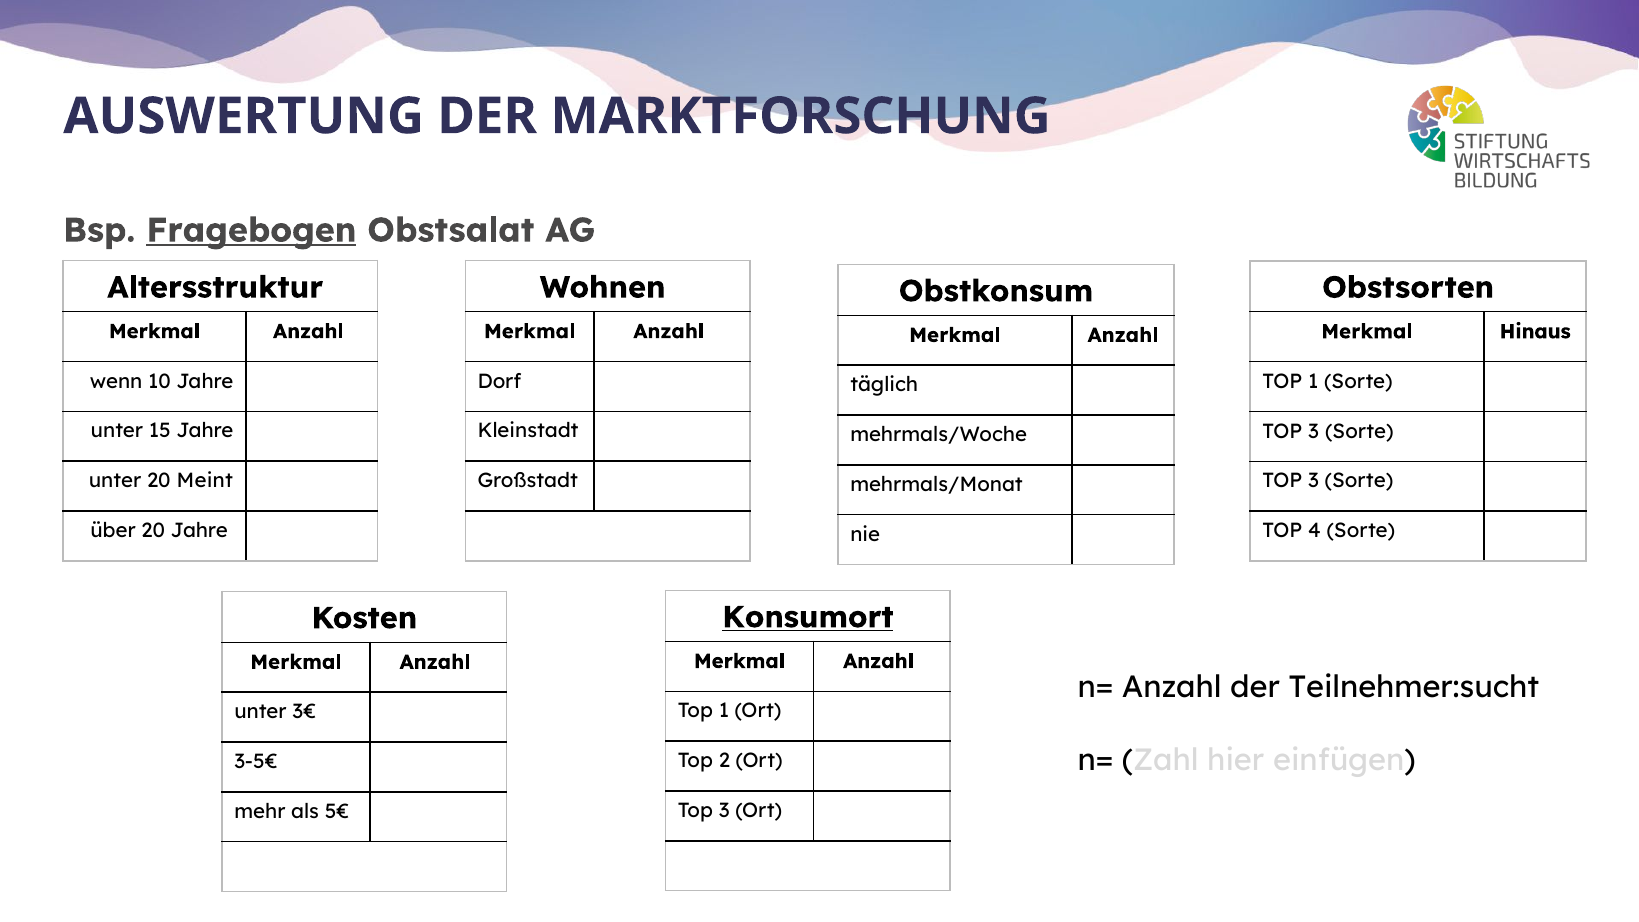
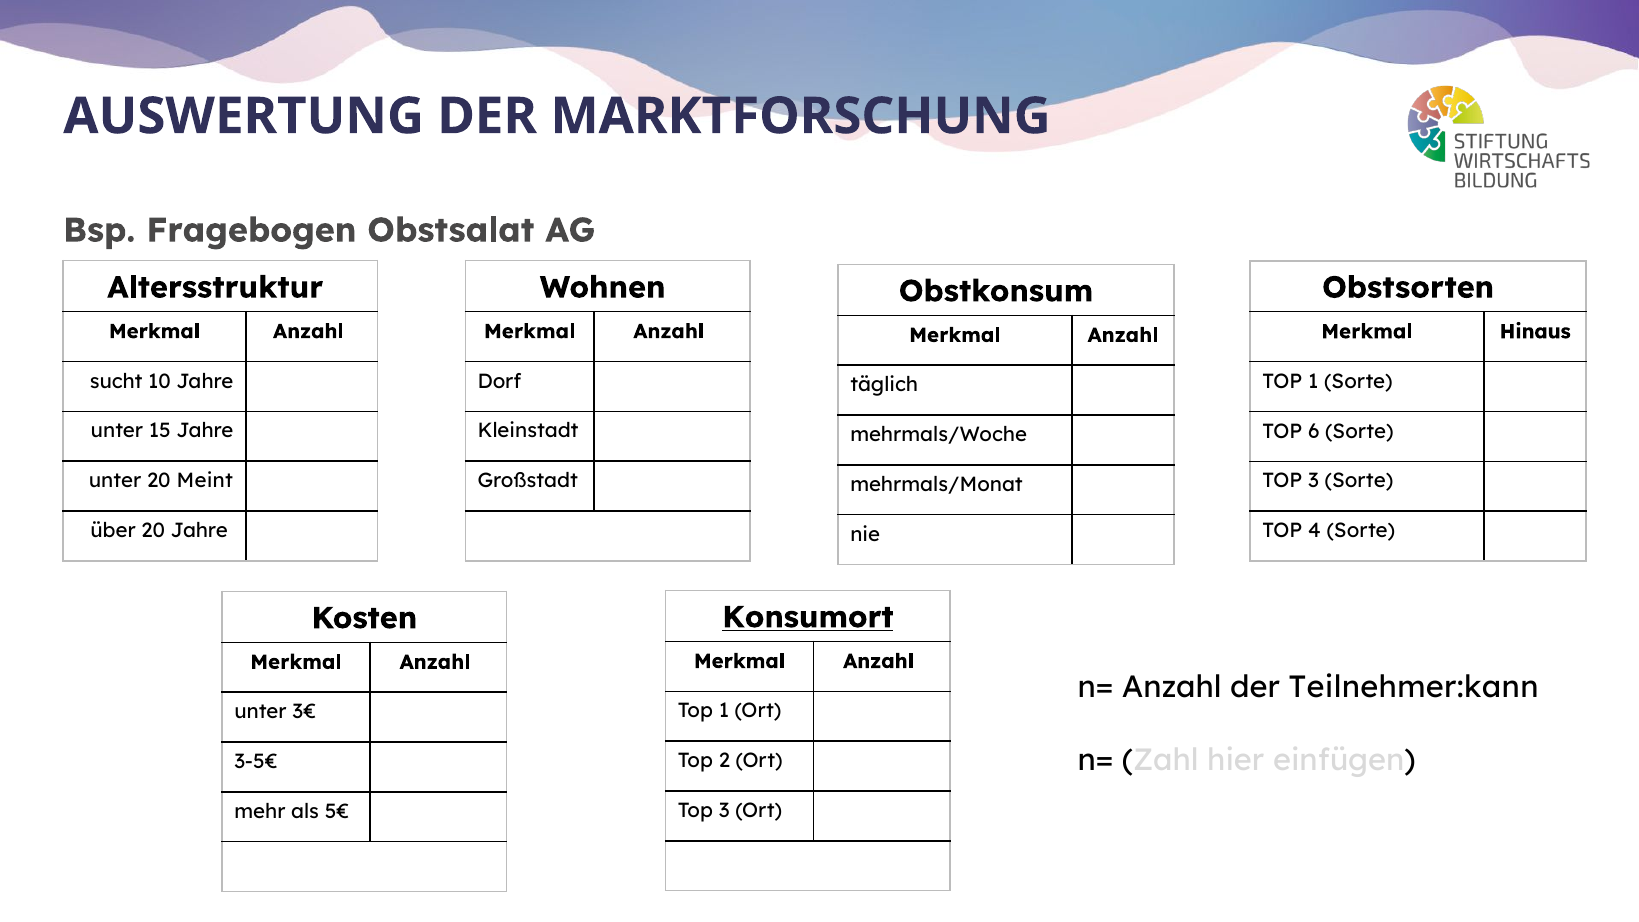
Fragebogen underline: present -> none
wenn: wenn -> sucht
3 at (1314, 431): 3 -> 6
Teilnehmer:sucht: Teilnehmer:sucht -> Teilnehmer:kann
